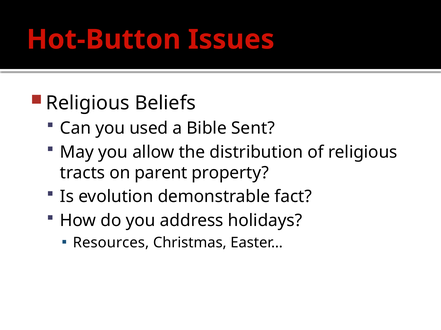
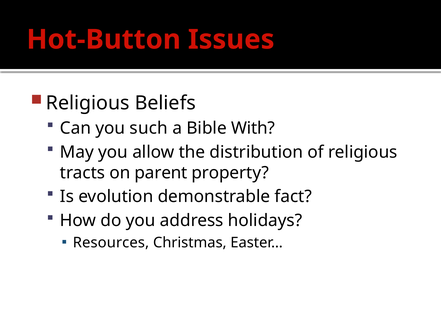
used: used -> such
Sent: Sent -> With
